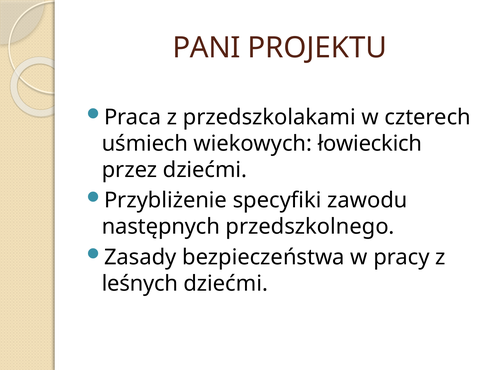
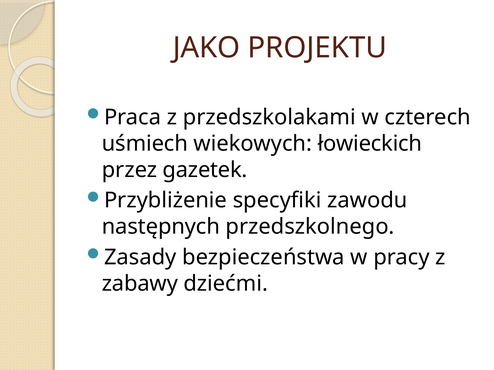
PANI: PANI -> JAKO
przez dziećmi: dziećmi -> gazetek
leśnych: leśnych -> zabawy
